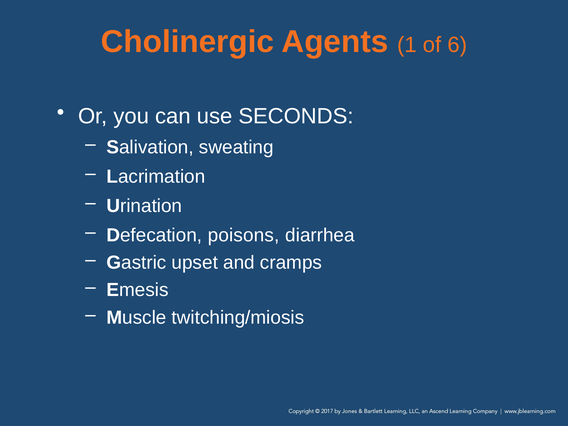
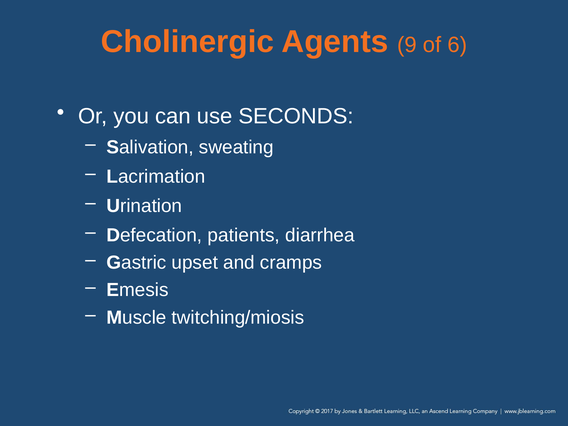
1: 1 -> 9
poisons: poisons -> patients
